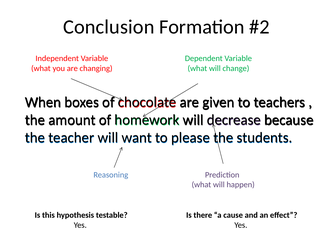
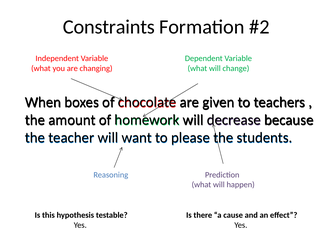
Conclusion: Conclusion -> Constraints
